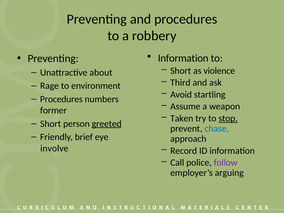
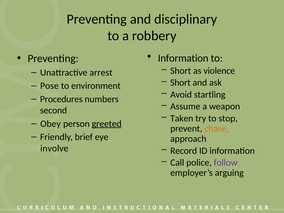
and procedures: procedures -> disciplinary
about: about -> arrest
Third at (180, 83): Third -> Short
Rage: Rage -> Pose
former: former -> second
stop underline: present -> none
Short at (51, 124): Short -> Obey
chase colour: blue -> orange
